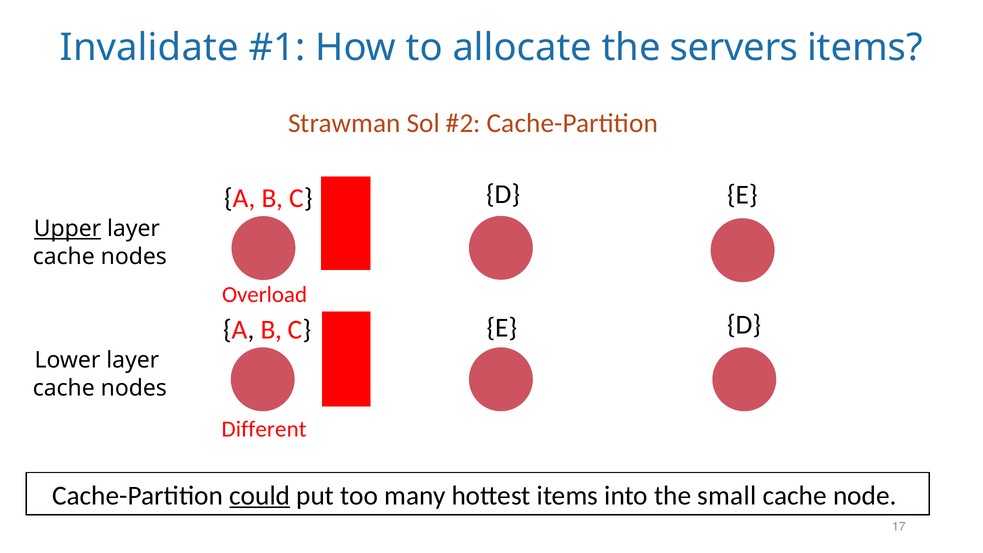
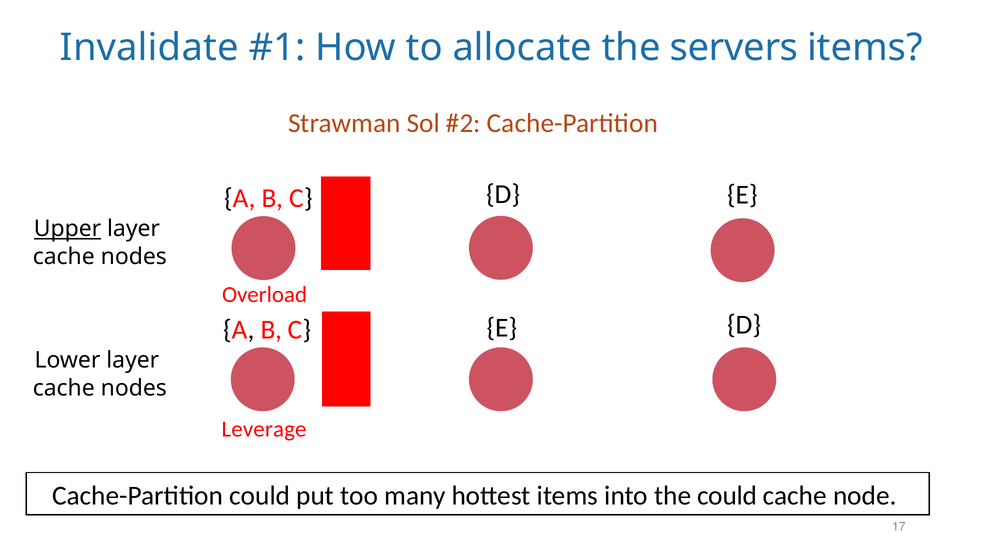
Different: Different -> Leverage
could at (260, 496) underline: present -> none
the small: small -> could
